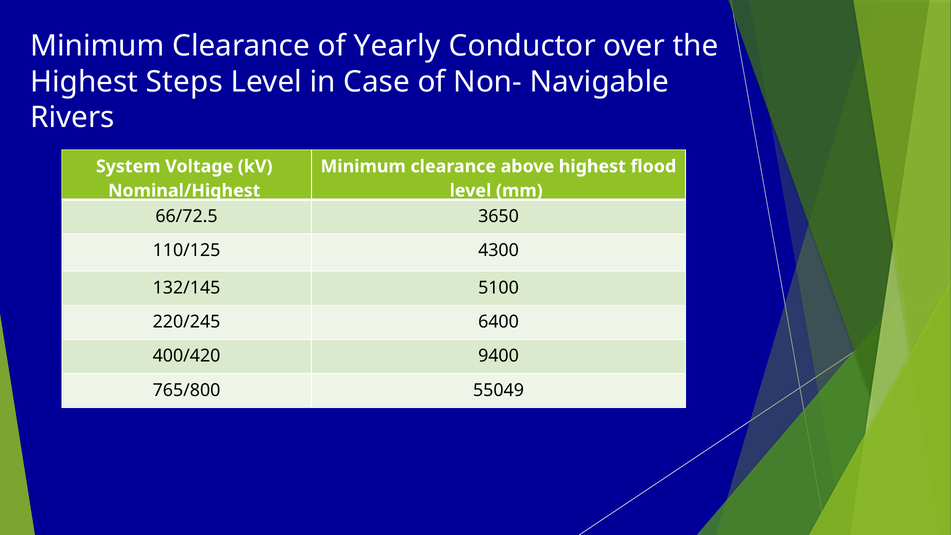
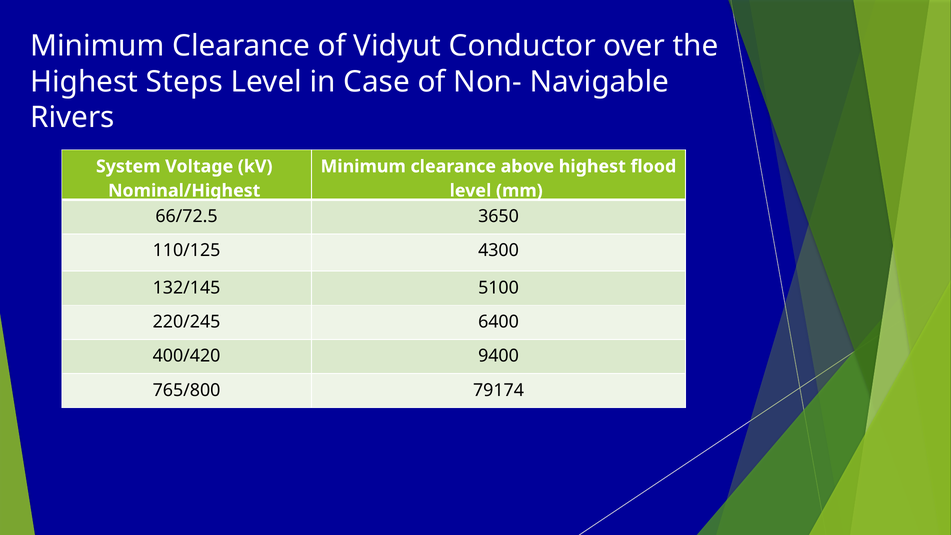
Yearly: Yearly -> Vidyut
55049: 55049 -> 79174
